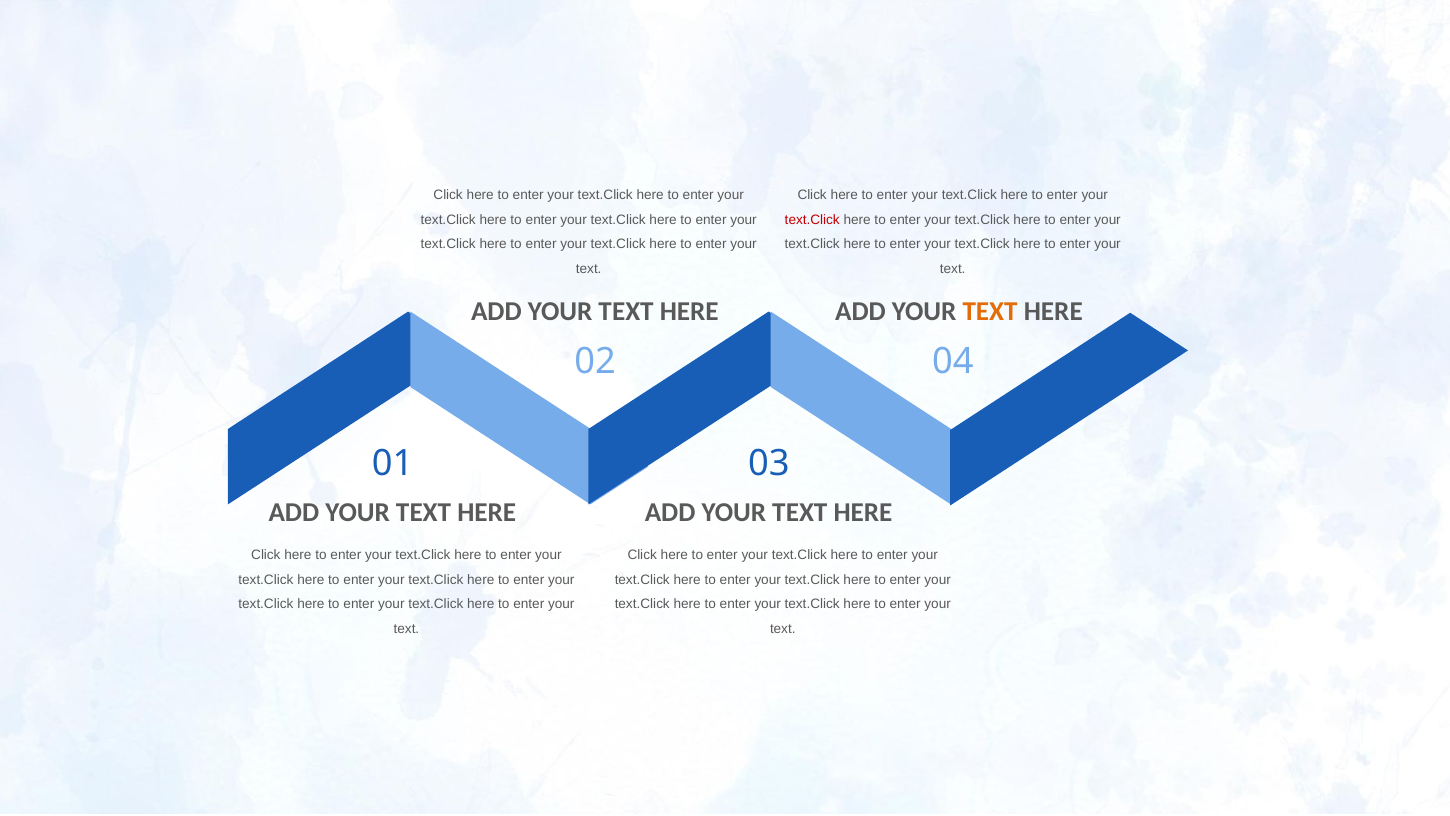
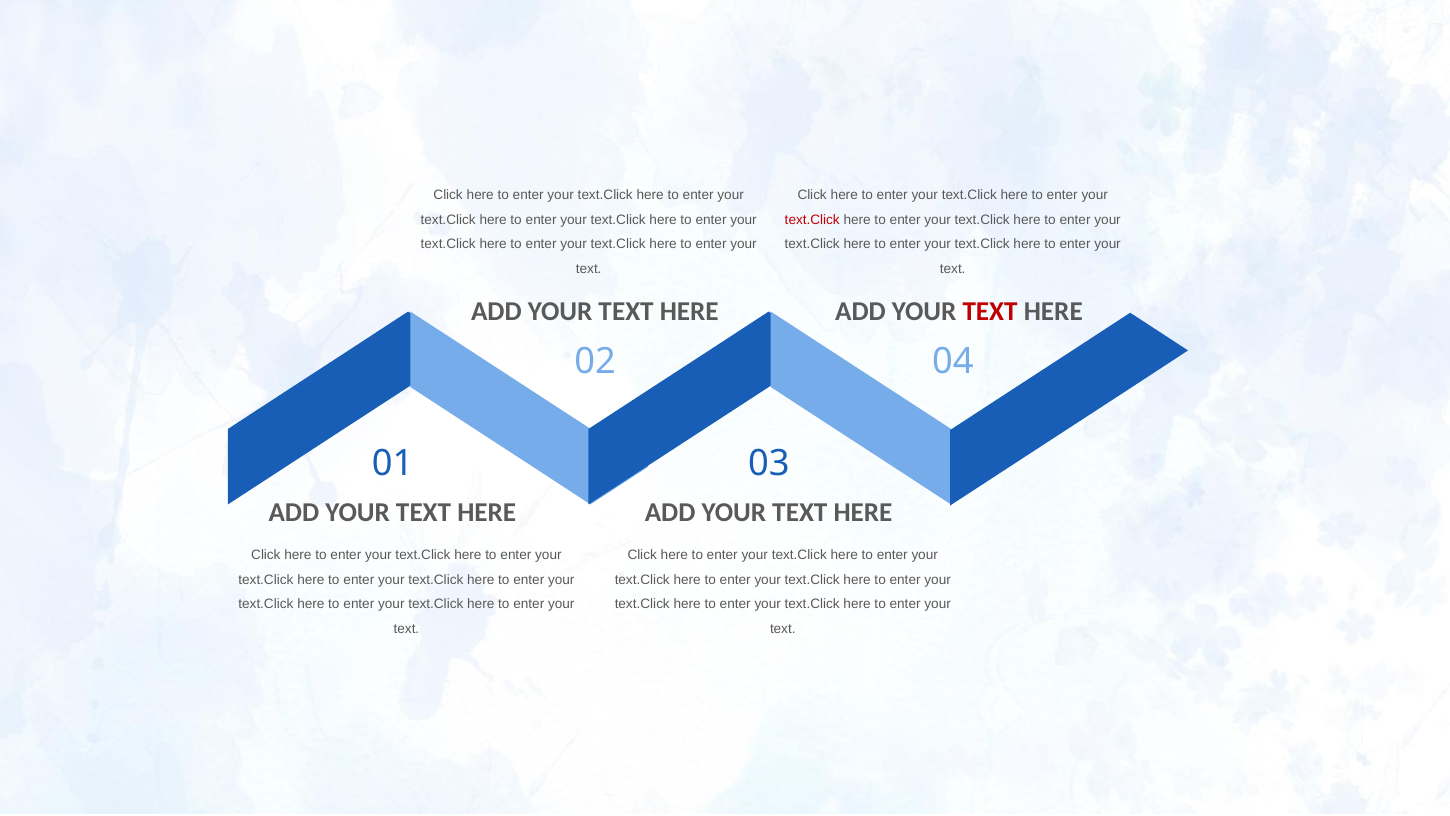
TEXT at (990, 311) colour: orange -> red
